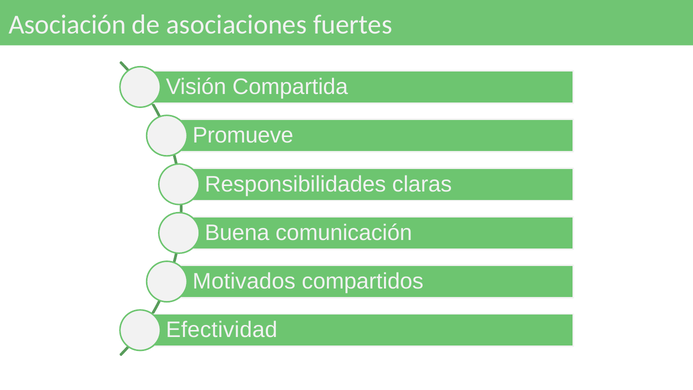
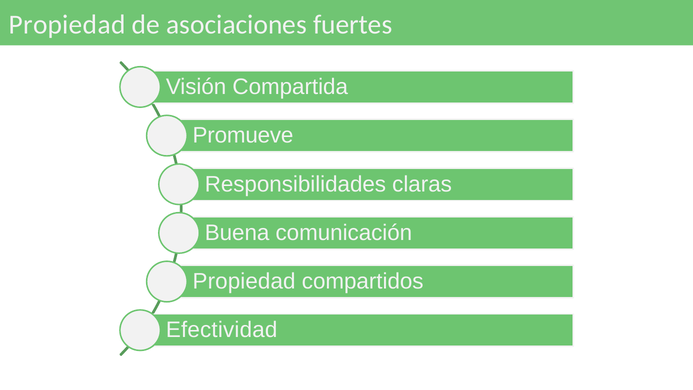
Asociación at (67, 25): Asociación -> Propiedad
Motivados at (244, 281): Motivados -> Propiedad
